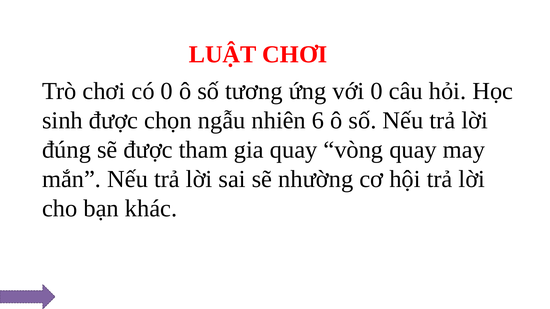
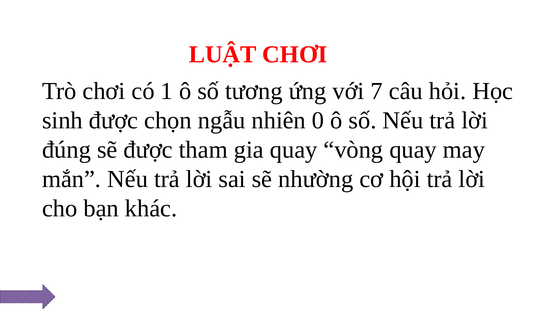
có 0: 0 -> 1
với 0: 0 -> 7
6: 6 -> 0
